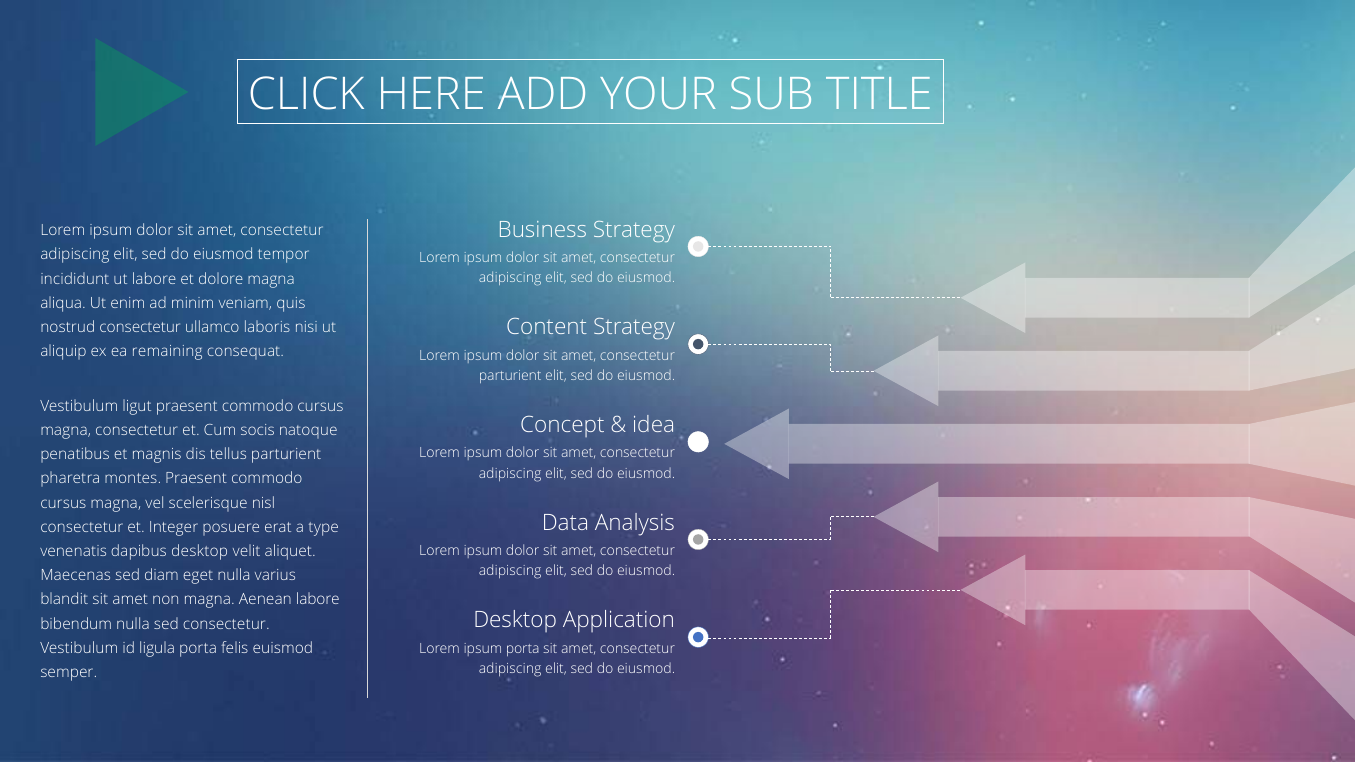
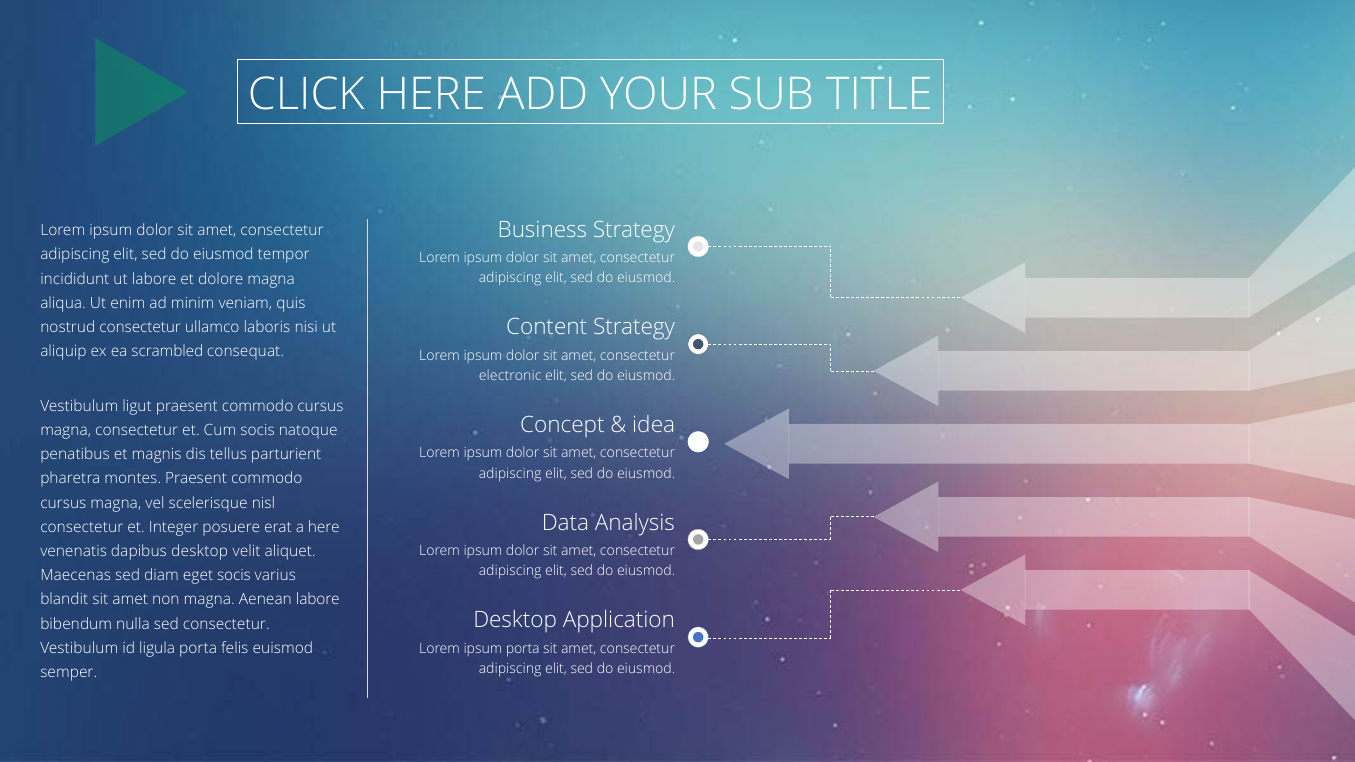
remaining: remaining -> scrambled
parturient at (510, 376): parturient -> electronic
a type: type -> here
eget nulla: nulla -> socis
